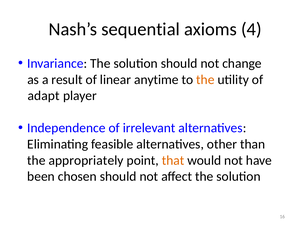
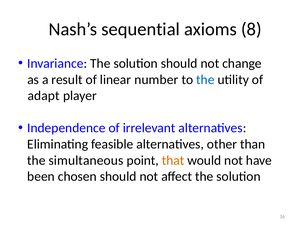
4: 4 -> 8
anytime: anytime -> number
the at (205, 80) colour: orange -> blue
appropriately: appropriately -> simultaneous
